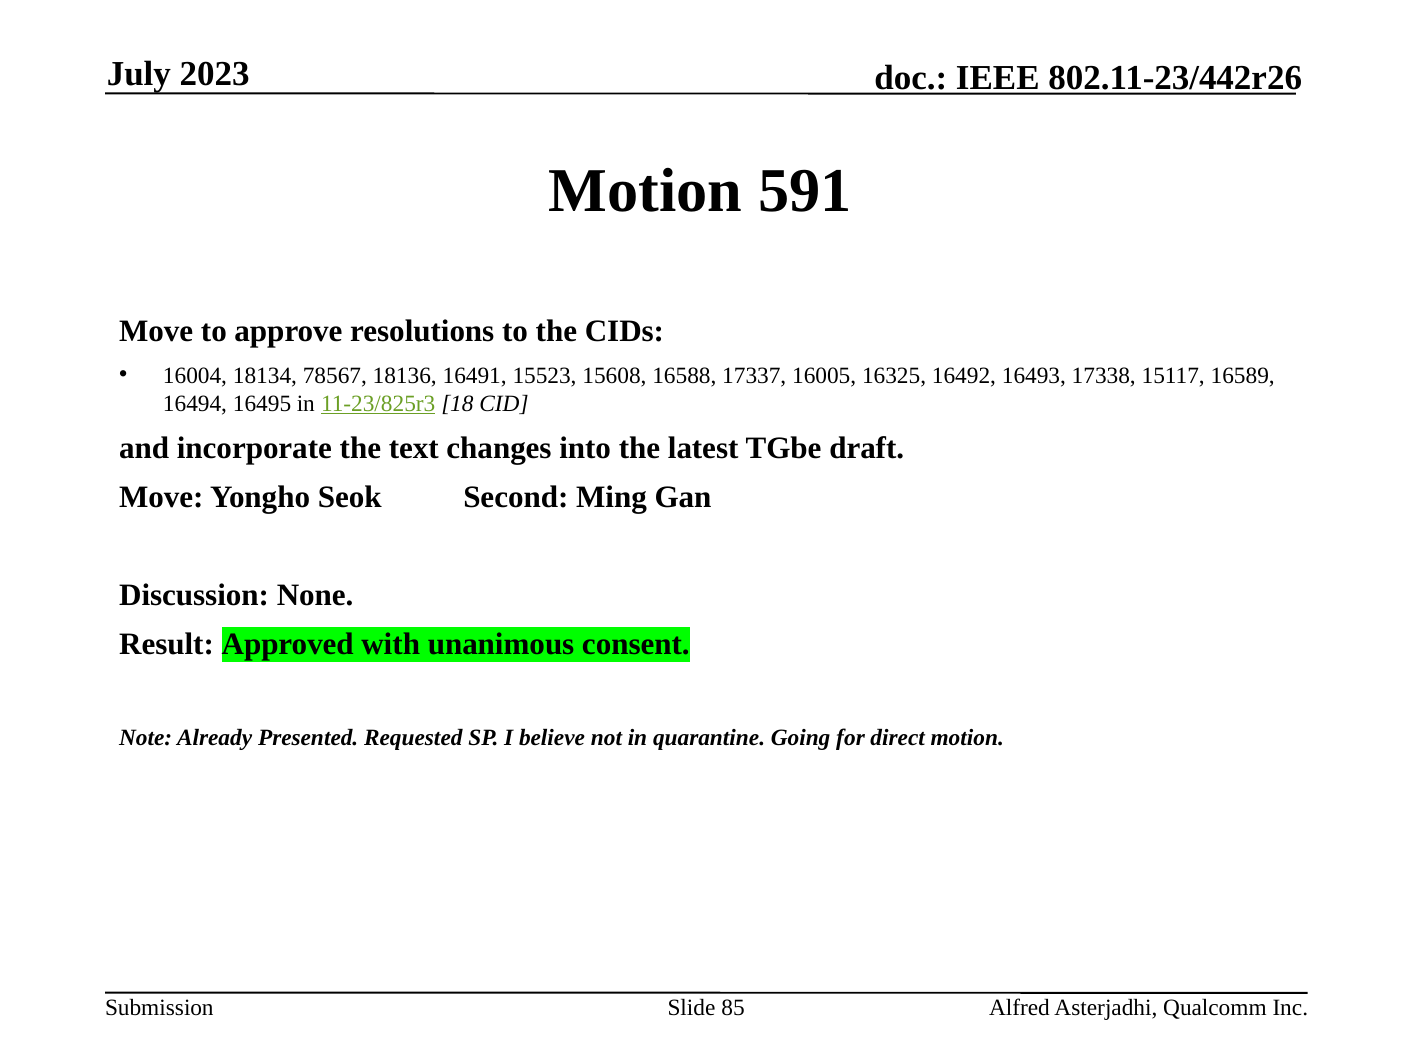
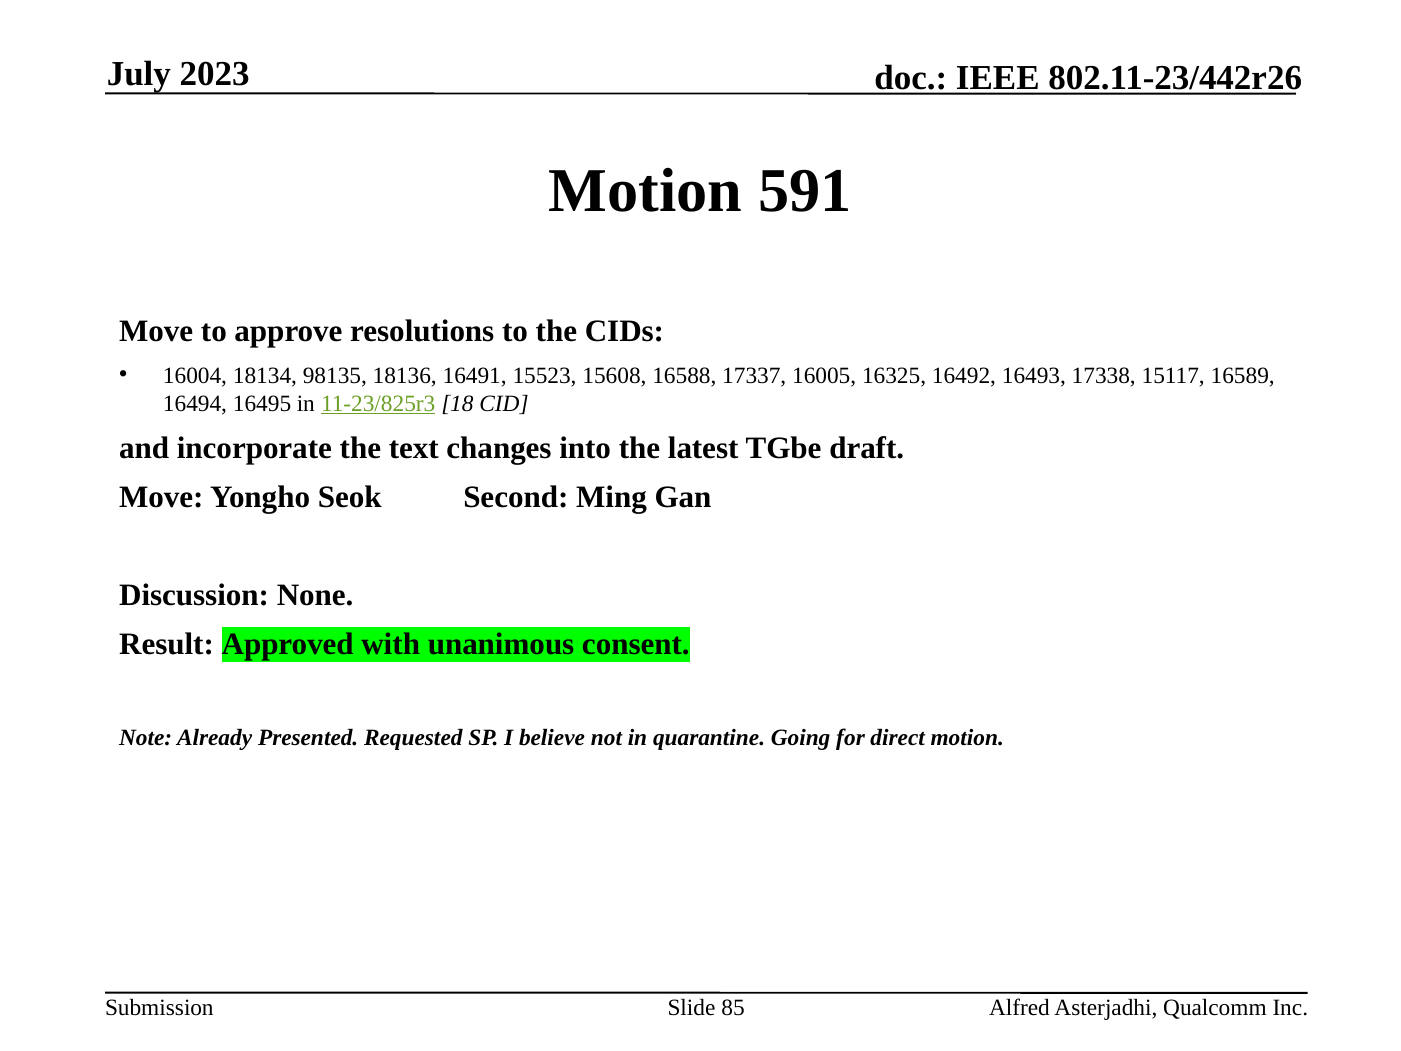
78567: 78567 -> 98135
